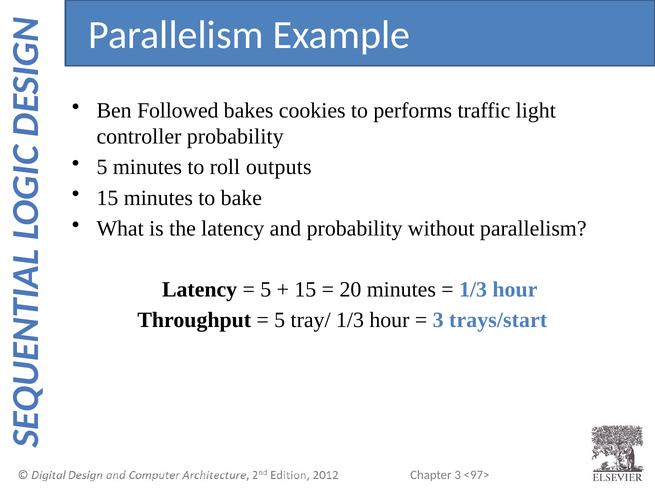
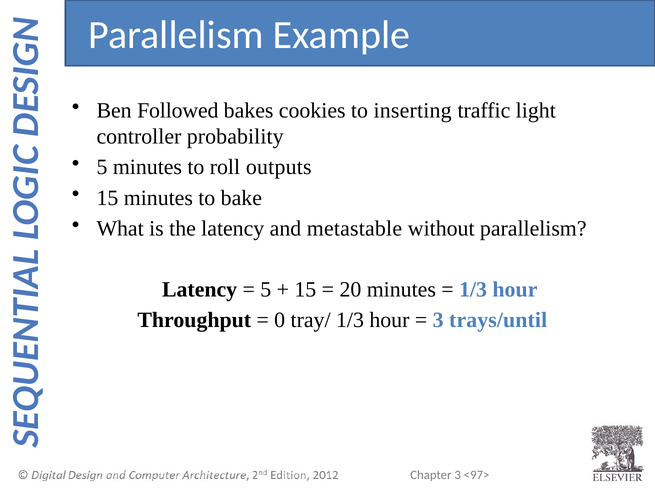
performs: performs -> inserting
and probability: probability -> metastable
5 at (280, 320): 5 -> 0
trays/start: trays/start -> trays/until
